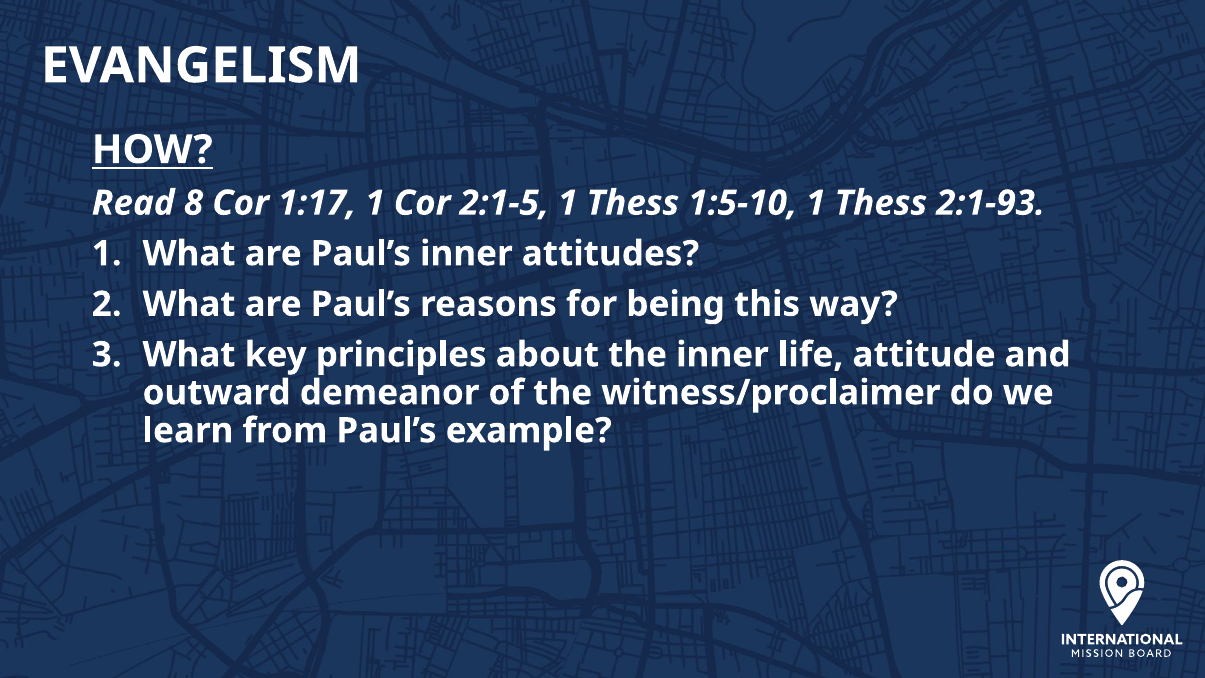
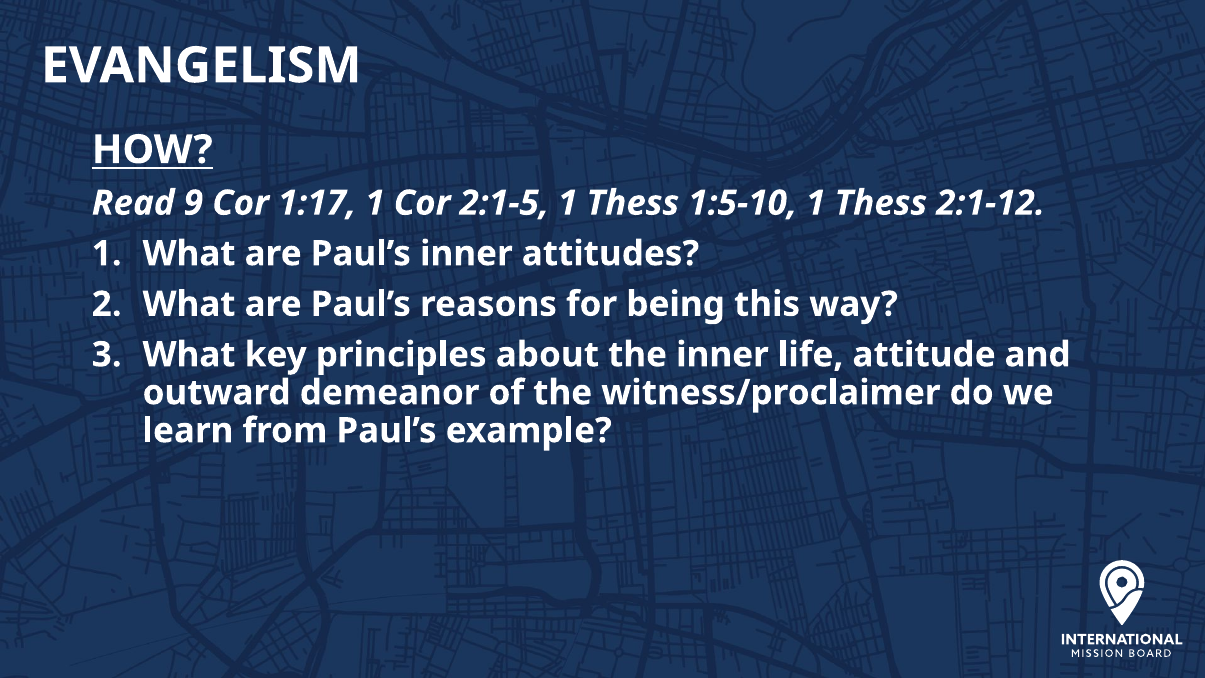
8: 8 -> 9
2:1-93: 2:1-93 -> 2:1-12
